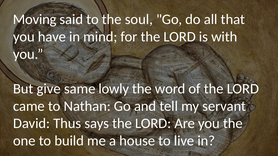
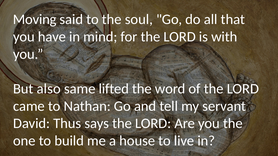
give: give -> also
lowly: lowly -> lifted
